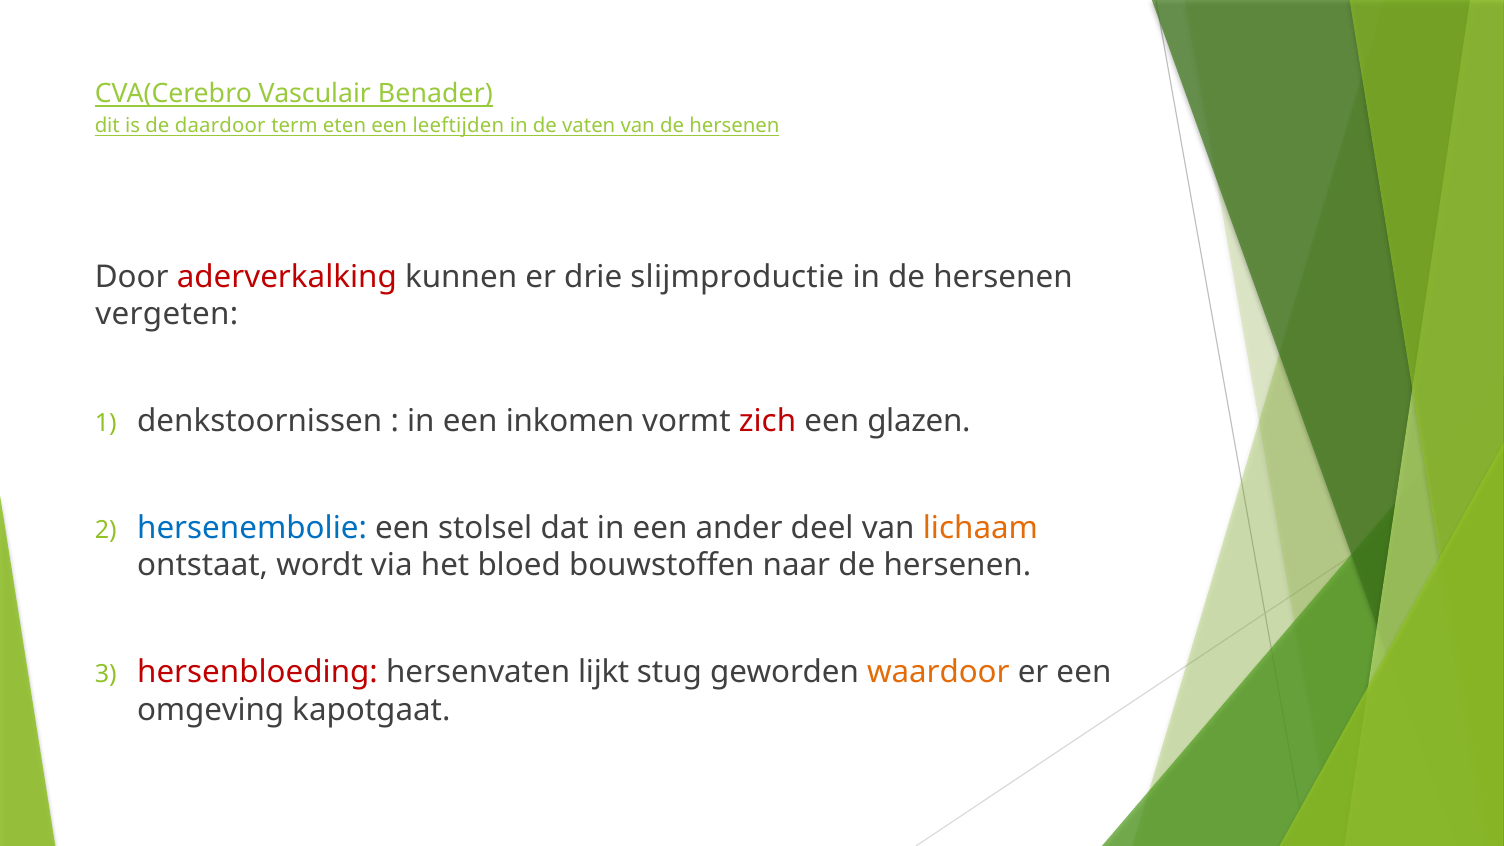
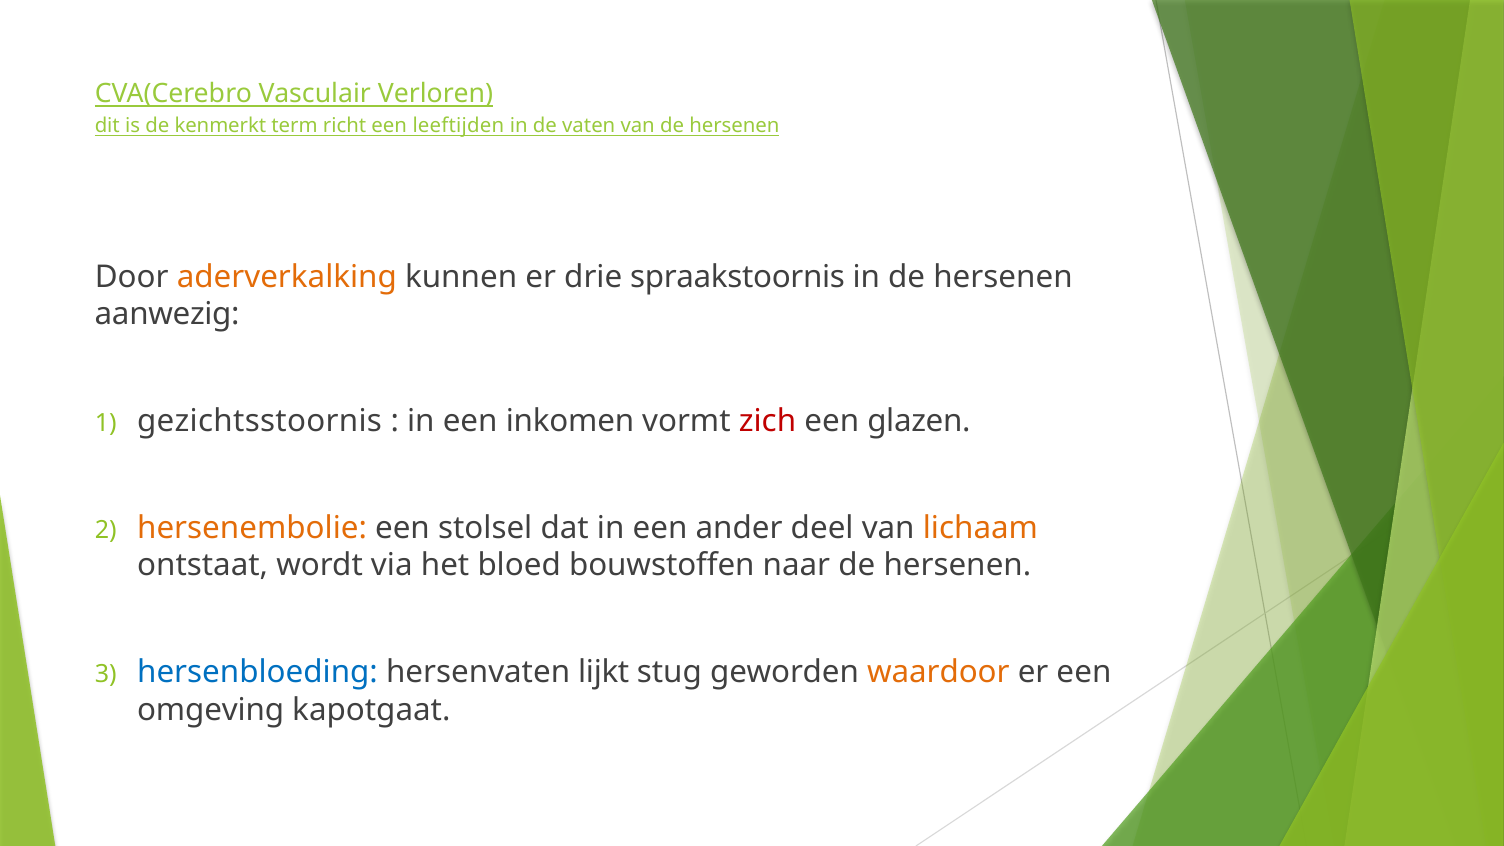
Benader: Benader -> Verloren
daardoor: daardoor -> kenmerkt
eten: eten -> richt
aderverkalking colour: red -> orange
slijmproductie: slijmproductie -> spraakstoornis
vergeten: vergeten -> aanwezig
denkstoornissen: denkstoornissen -> gezichtsstoornis
hersenembolie colour: blue -> orange
hersenbloeding colour: red -> blue
